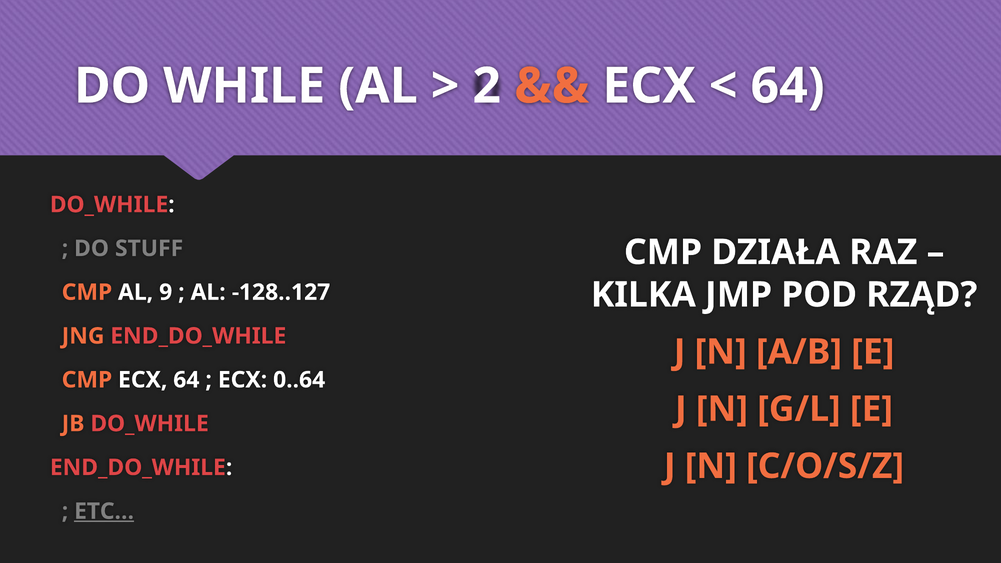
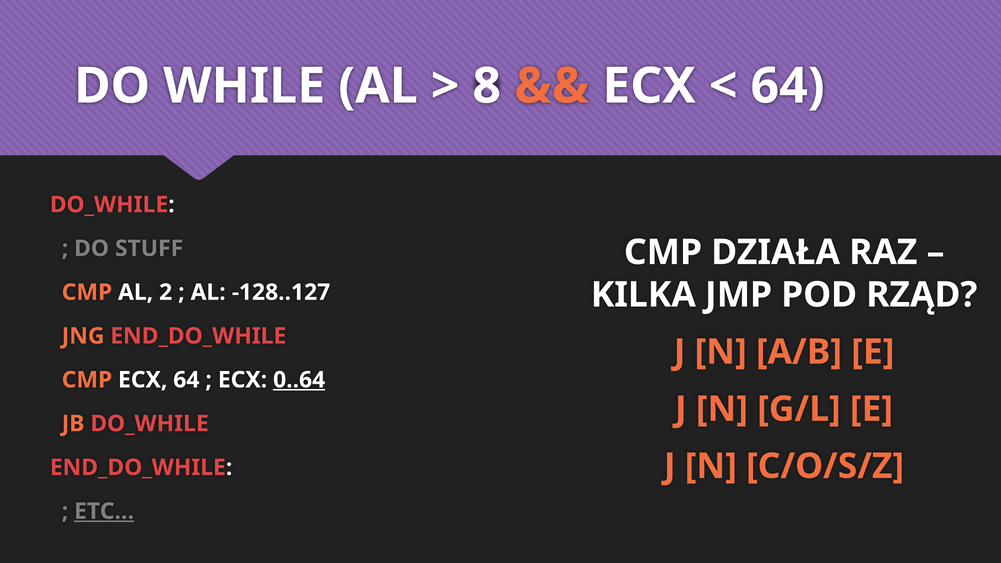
2: 2 -> 8
9: 9 -> 2
0..64 underline: none -> present
